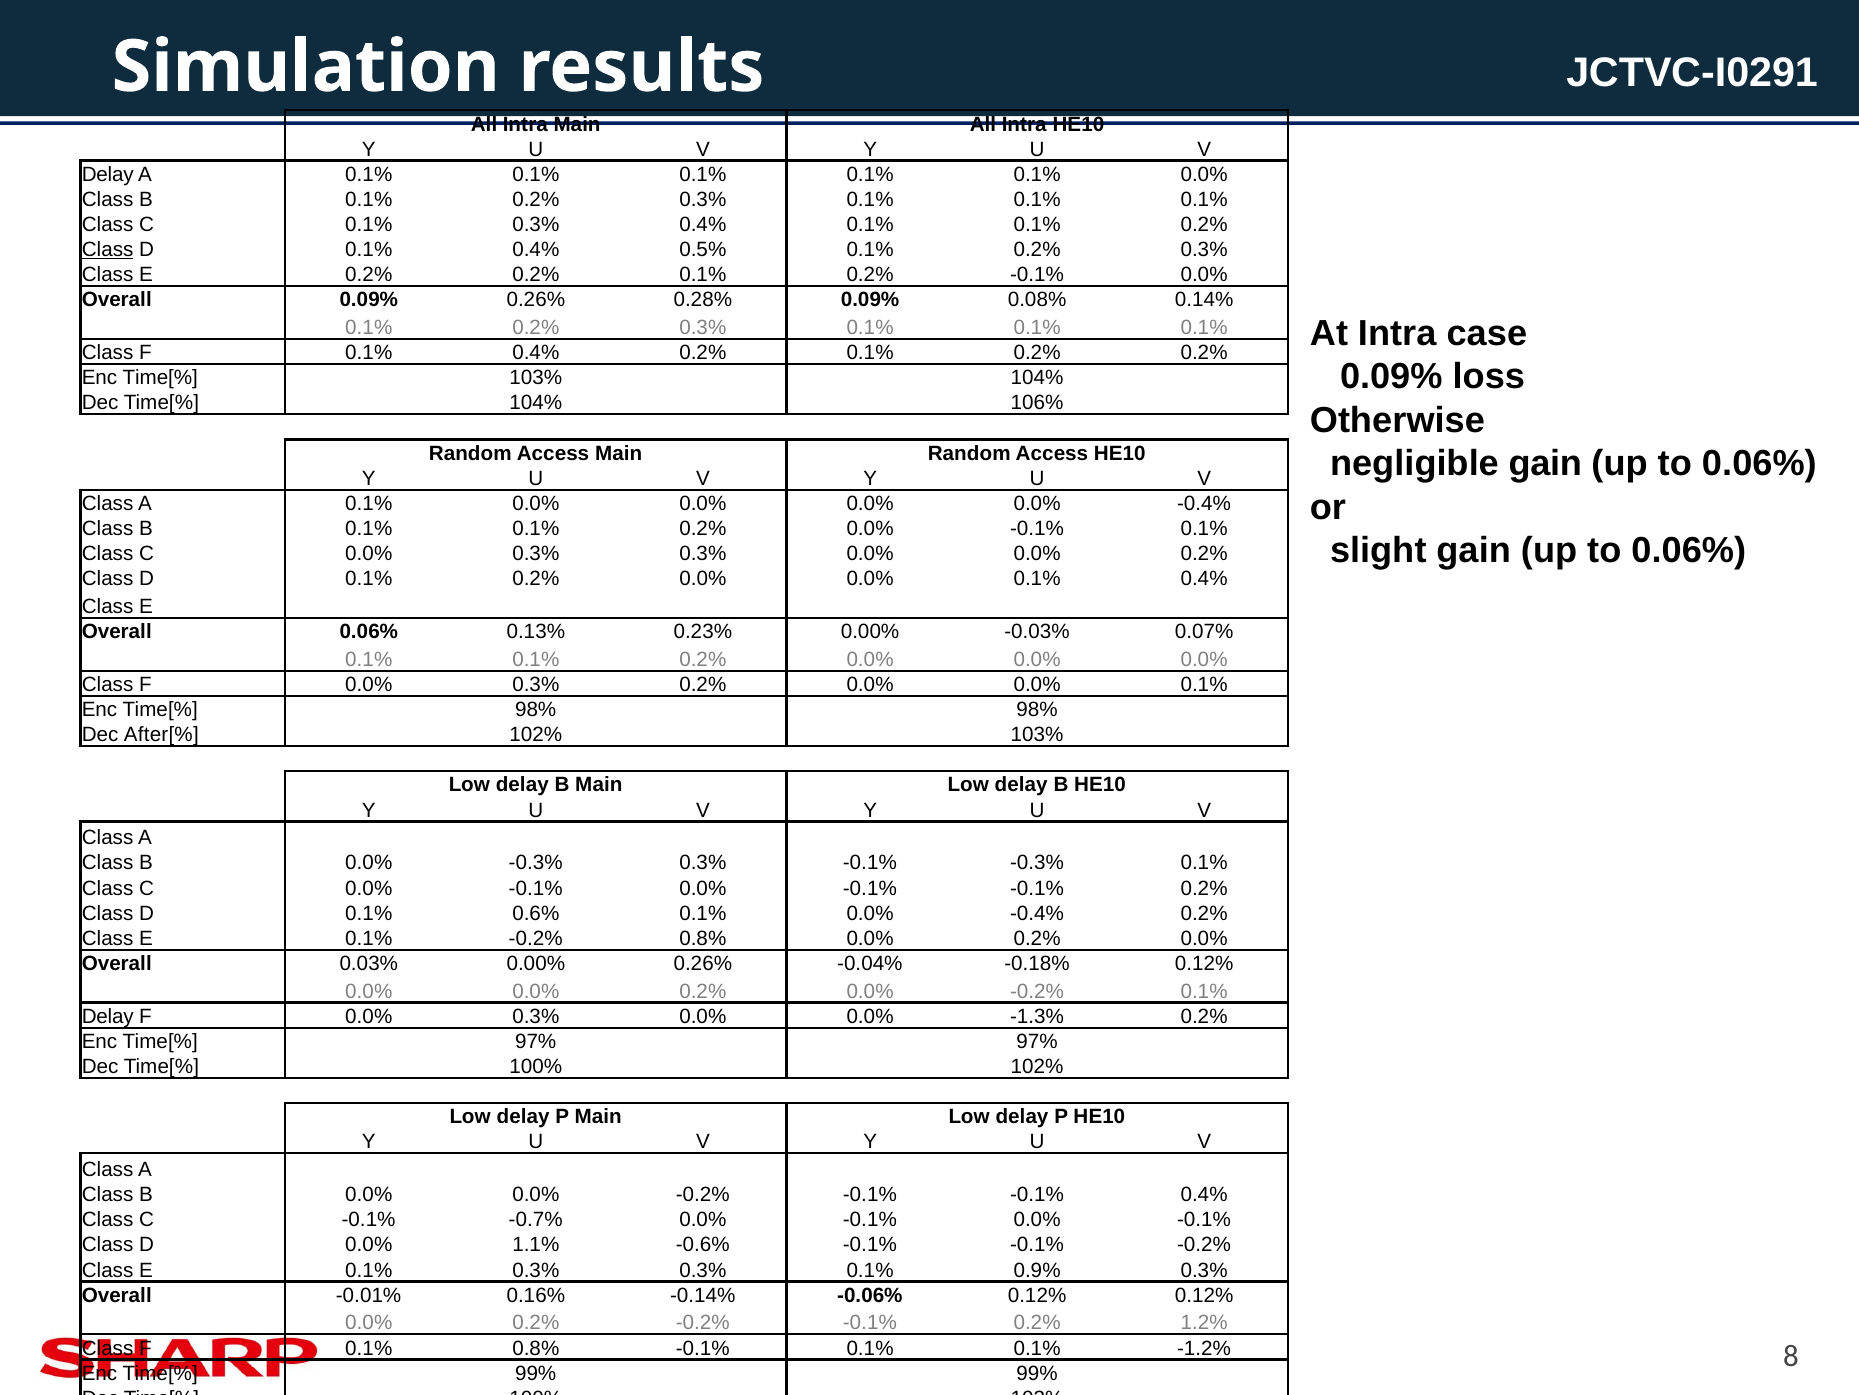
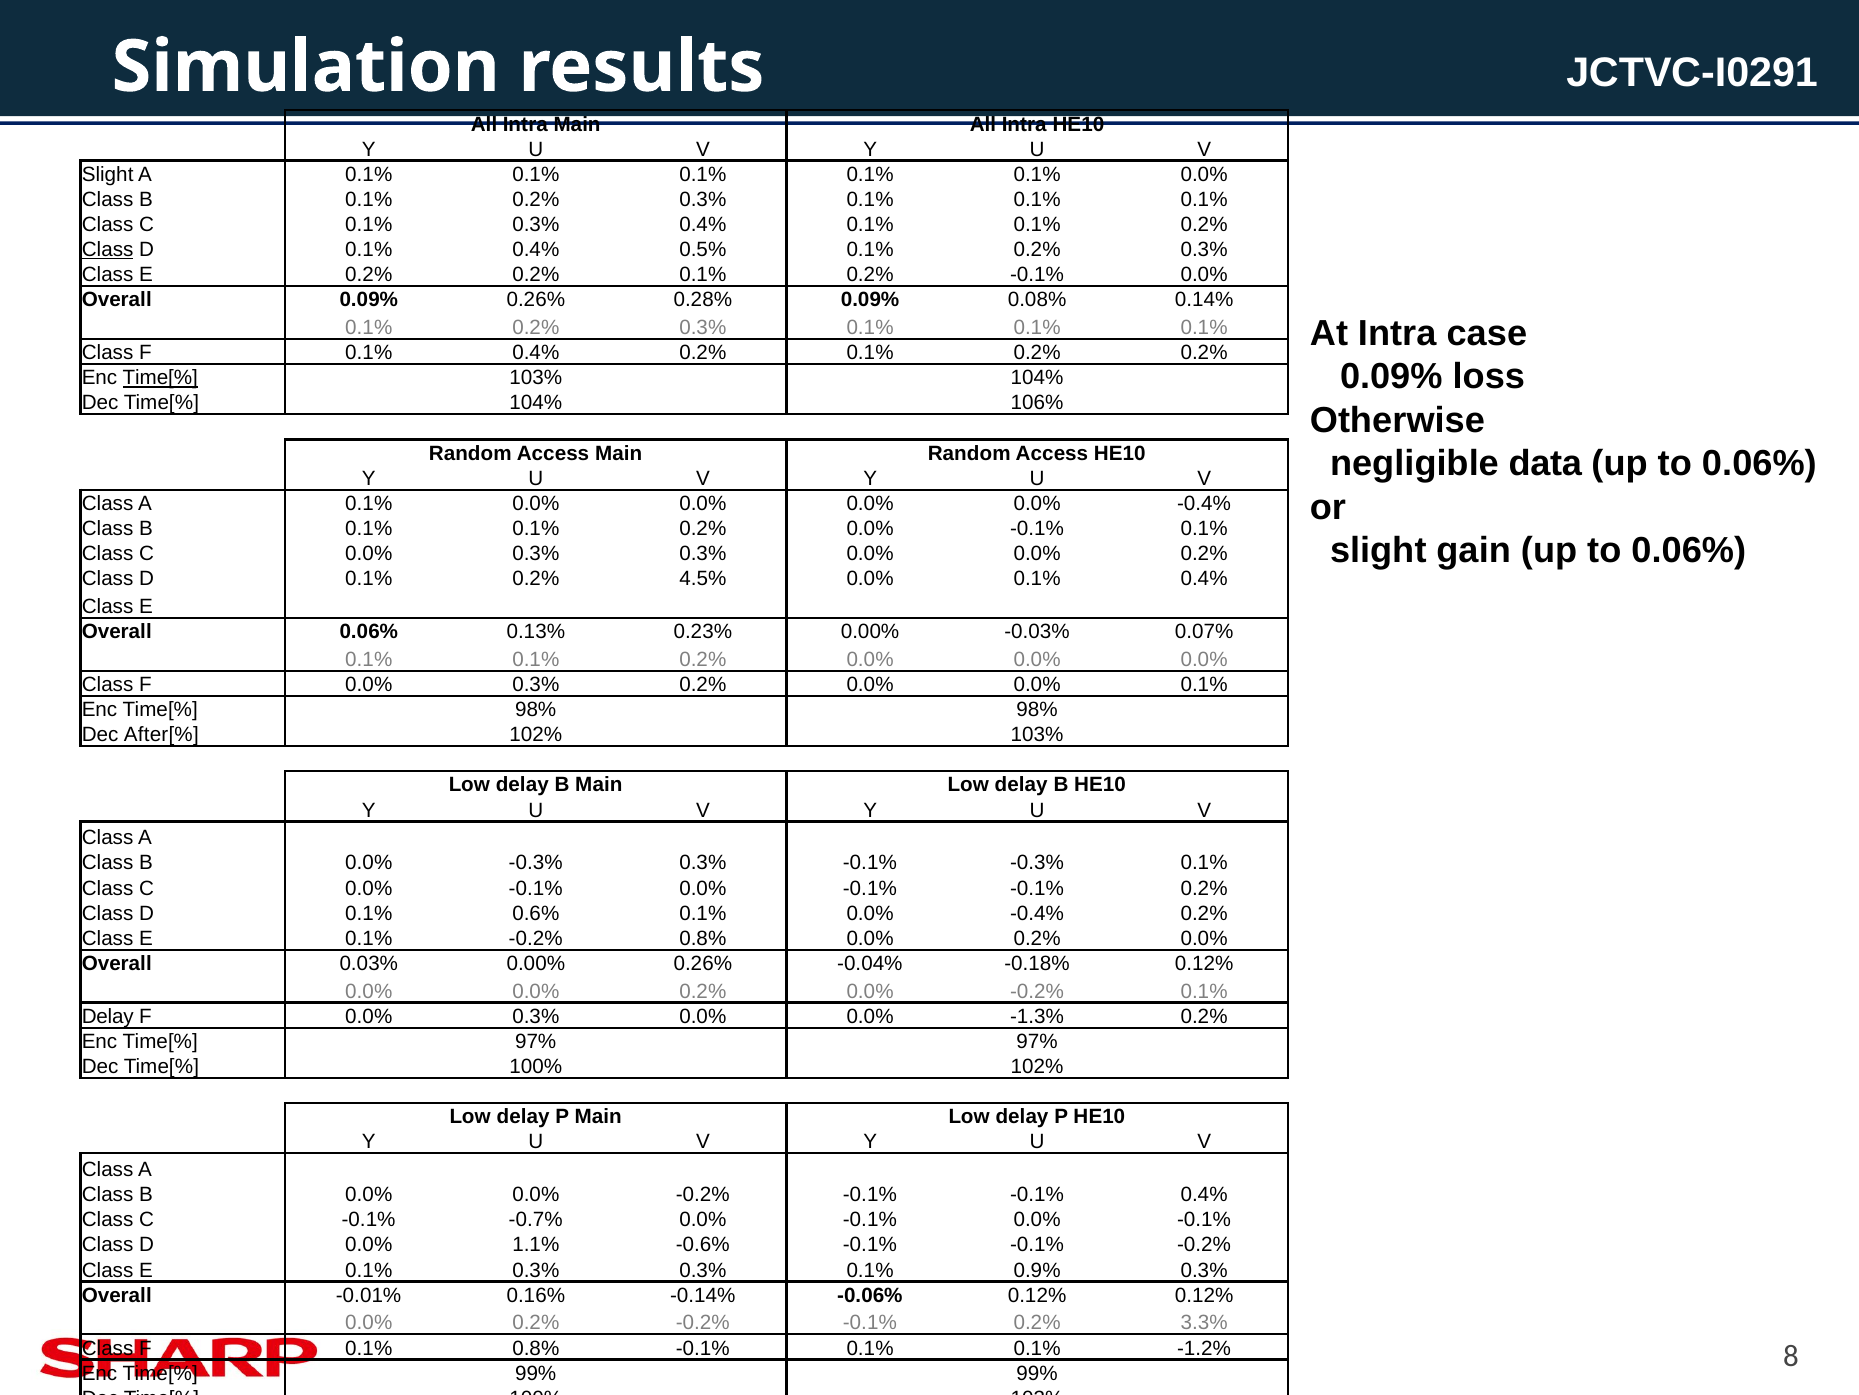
Delay at (108, 174): Delay -> Slight
Time[% at (160, 378) underline: none -> present
negligible gain: gain -> data
D 0.1% 0.2% 0.0%: 0.0% -> 4.5%
1.2%: 1.2% -> 3.3%
